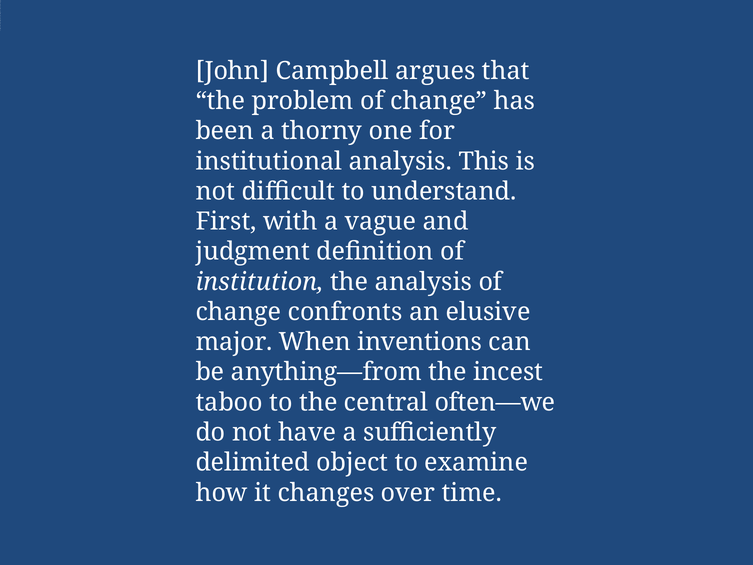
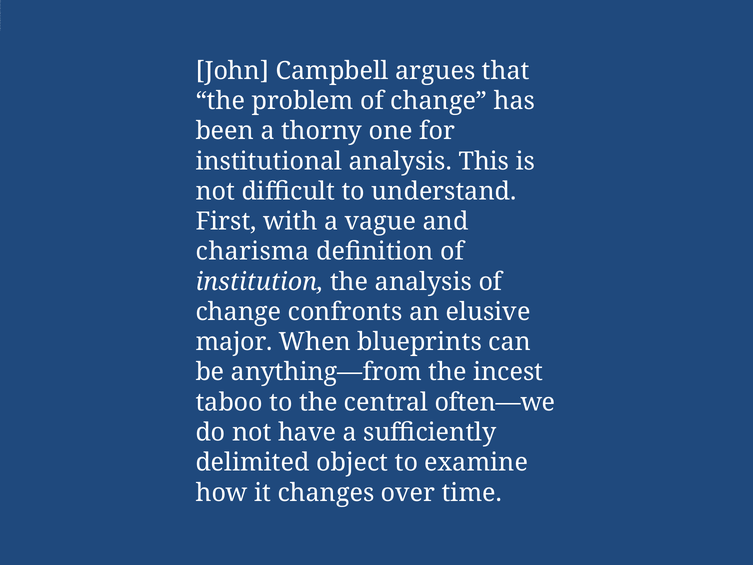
judgment: judgment -> charisma
inventions: inventions -> blueprints
